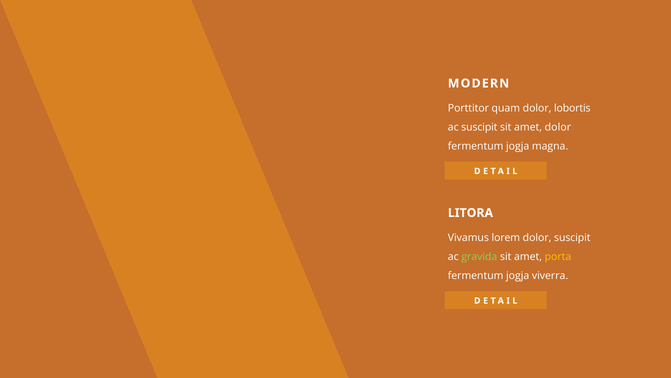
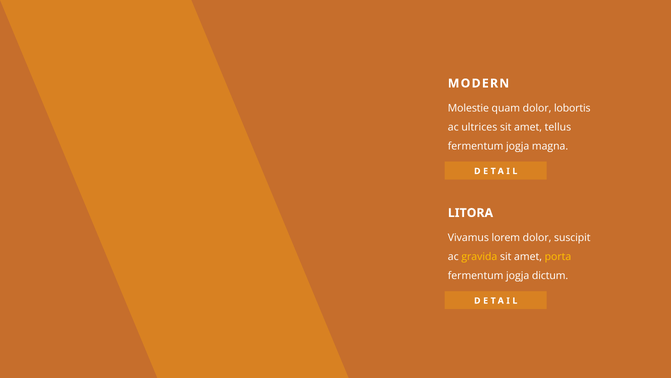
Porttitor: Porttitor -> Molestie
ac suscipit: suscipit -> ultrices
amet dolor: dolor -> tellus
gravida colour: light green -> yellow
viverra: viverra -> dictum
